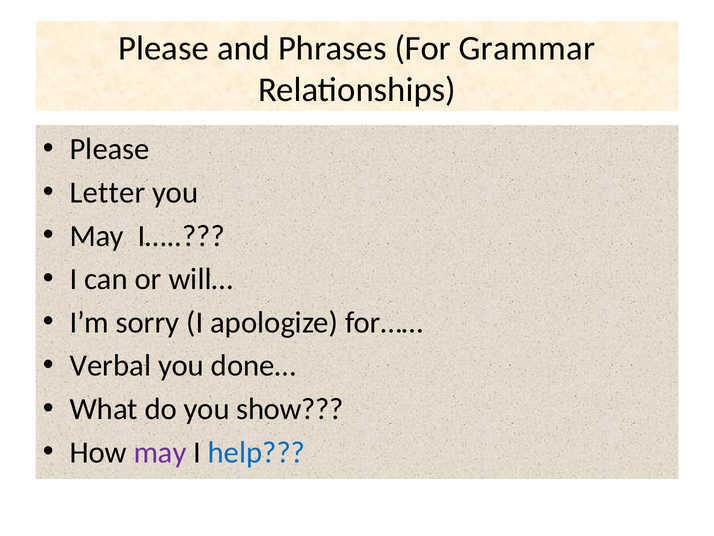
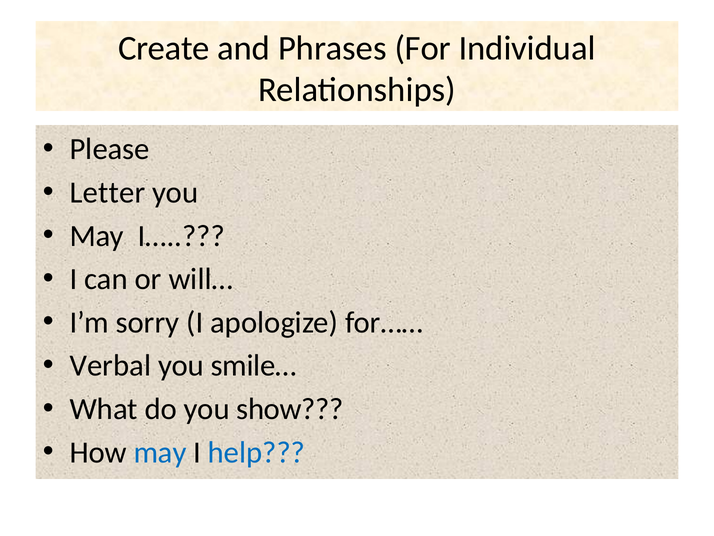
Please at (164, 48): Please -> Create
Grammar: Grammar -> Individual
done…: done… -> smile…
may at (160, 452) colour: purple -> blue
